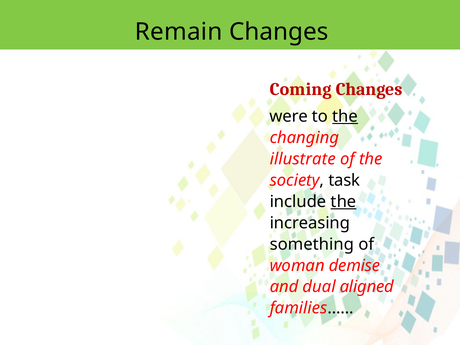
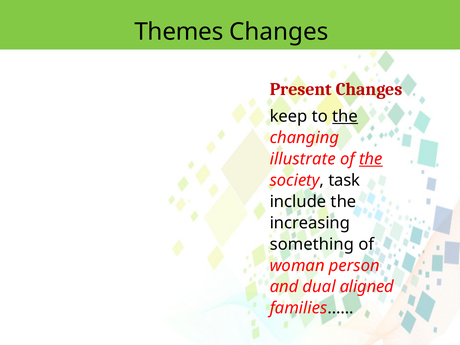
Remain: Remain -> Themes
Coming: Coming -> Present
were: were -> keep
the at (371, 159) underline: none -> present
the at (343, 202) underline: present -> none
demise: demise -> person
